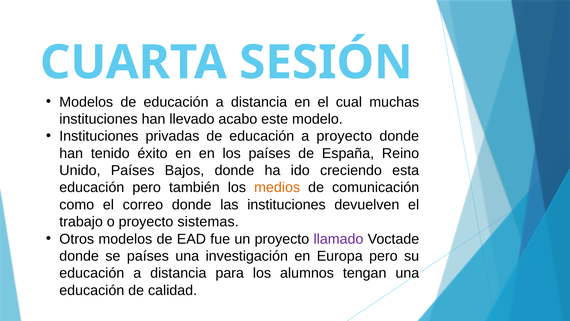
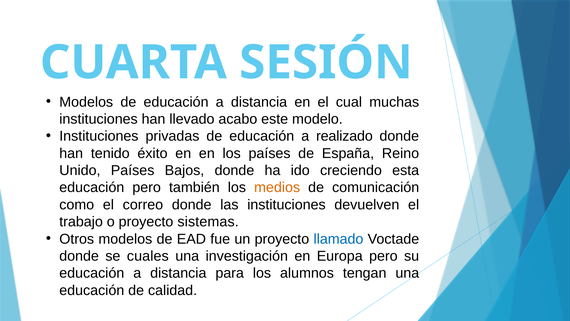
a proyecto: proyecto -> realizado
llamado colour: purple -> blue
se países: países -> cuales
